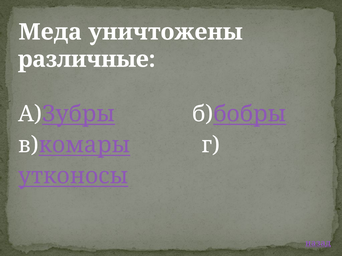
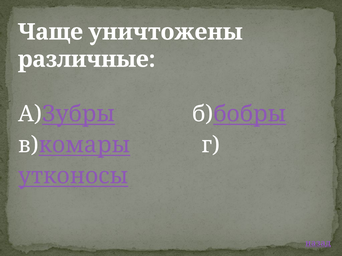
Меда: Меда -> Чаще
